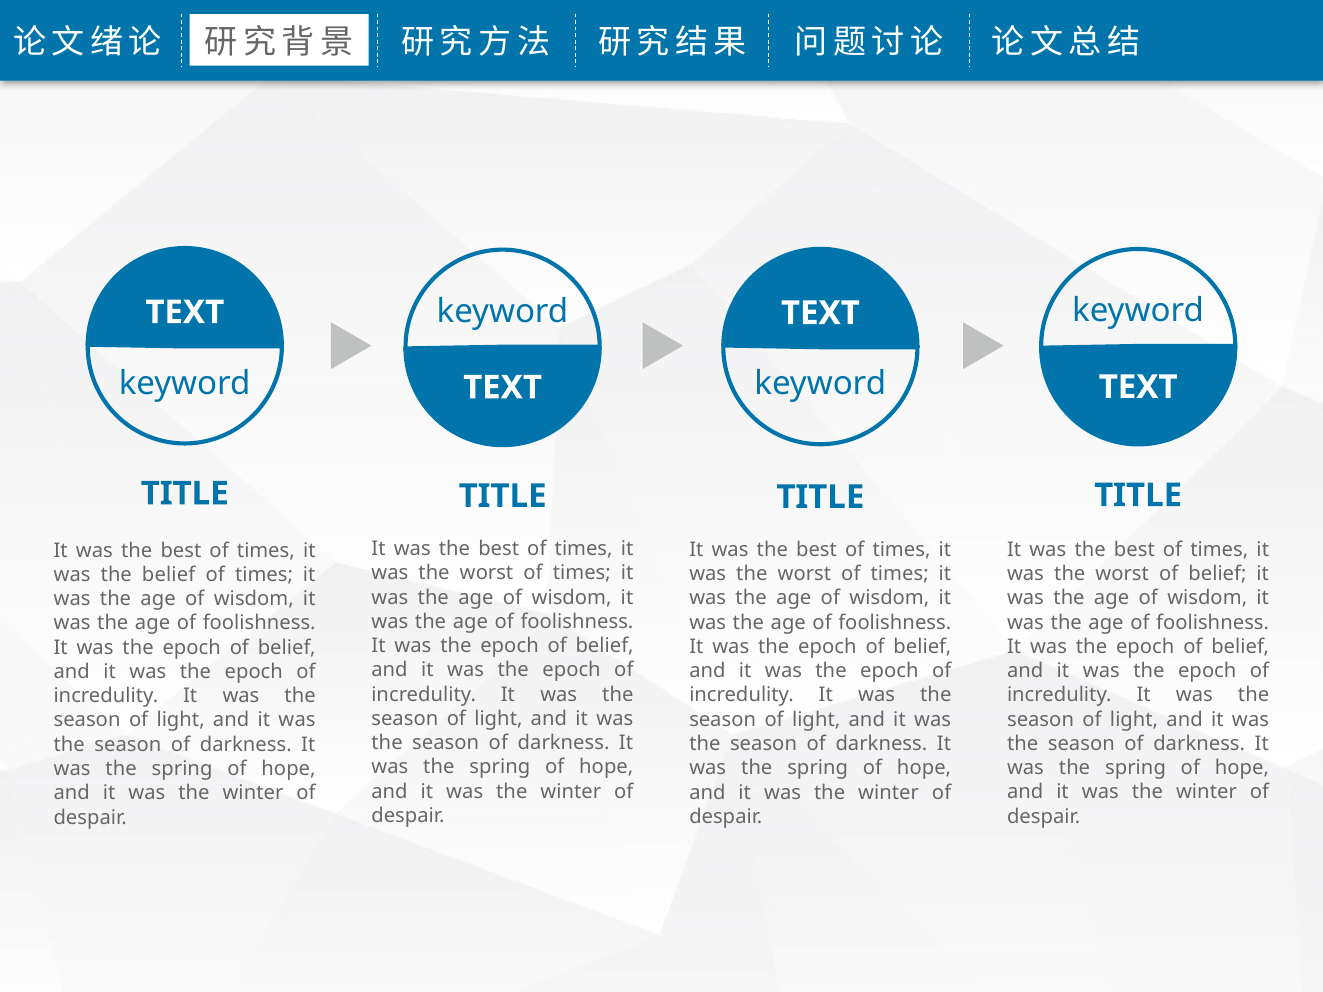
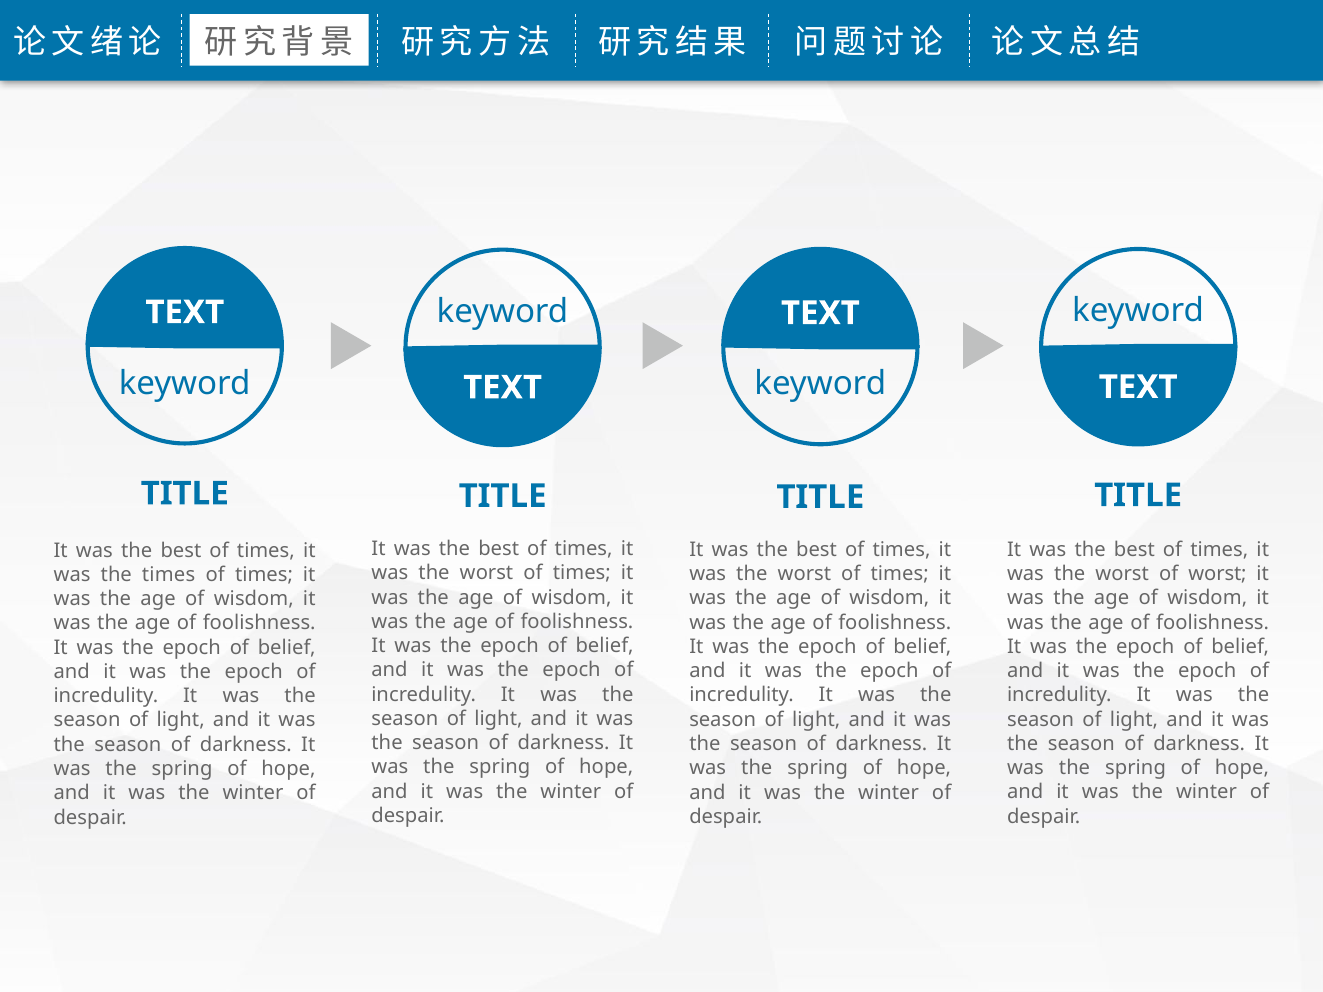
worst of belief: belief -> worst
the belief: belief -> times
